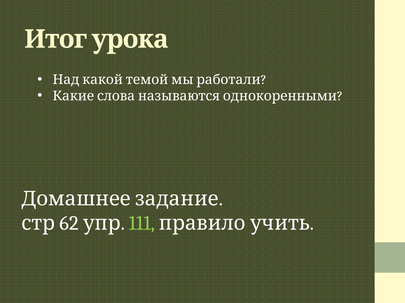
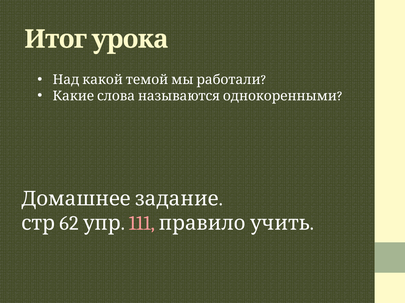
111 colour: light green -> pink
